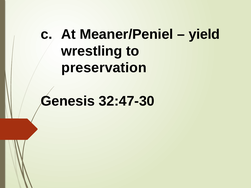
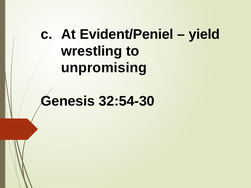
Meaner/Peniel: Meaner/Peniel -> Evident/Peniel
preservation: preservation -> unpromising
32:47-30: 32:47-30 -> 32:54-30
